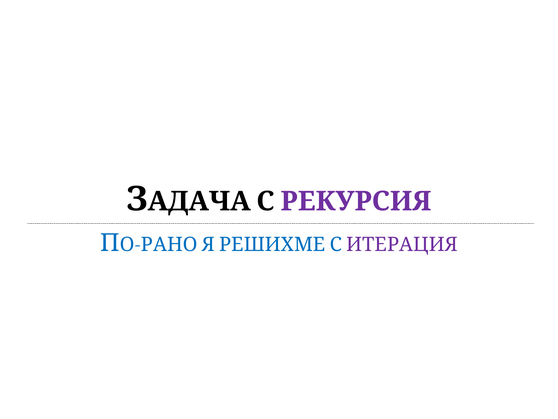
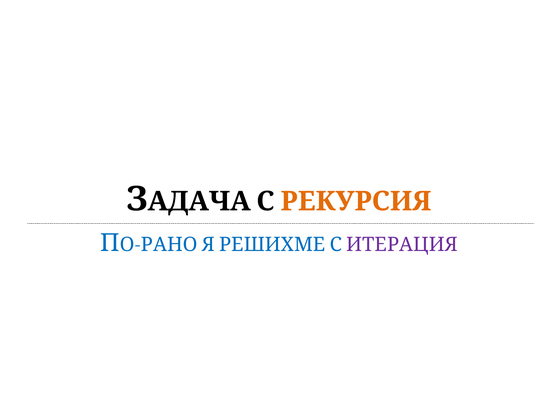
РЕКУРСИЯ colour: purple -> orange
